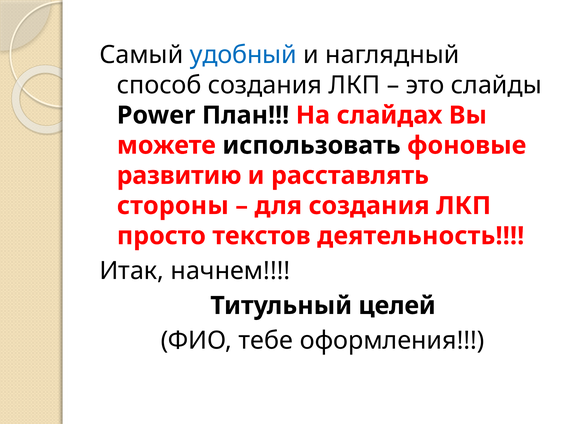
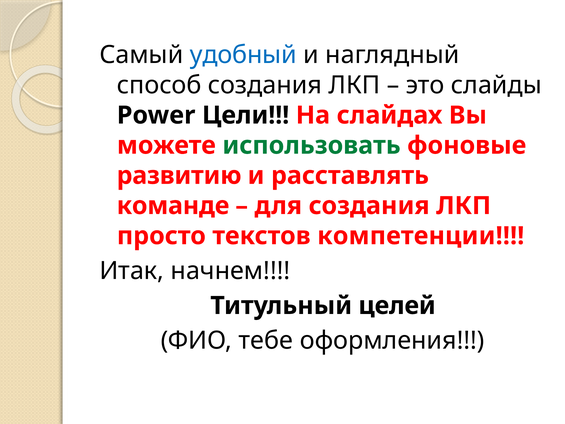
План: План -> Цели
использовать colour: black -> green
стороны: стороны -> команде
деятельность: деятельность -> компетенции
